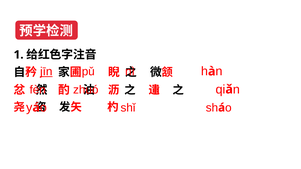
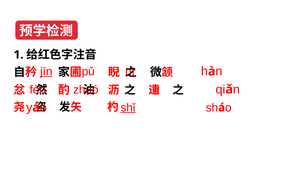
shǐ underline: none -> present
